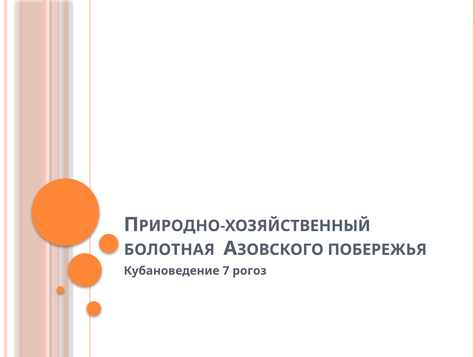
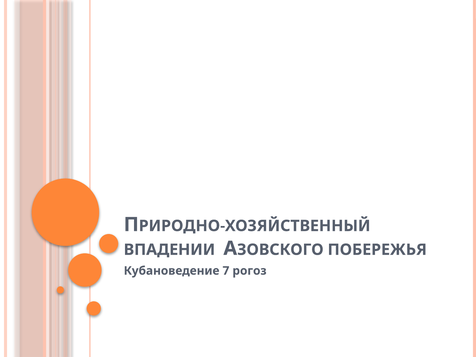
БОЛОТНАЯ: БОЛОТНАЯ -> ВПАДЕНИИ
